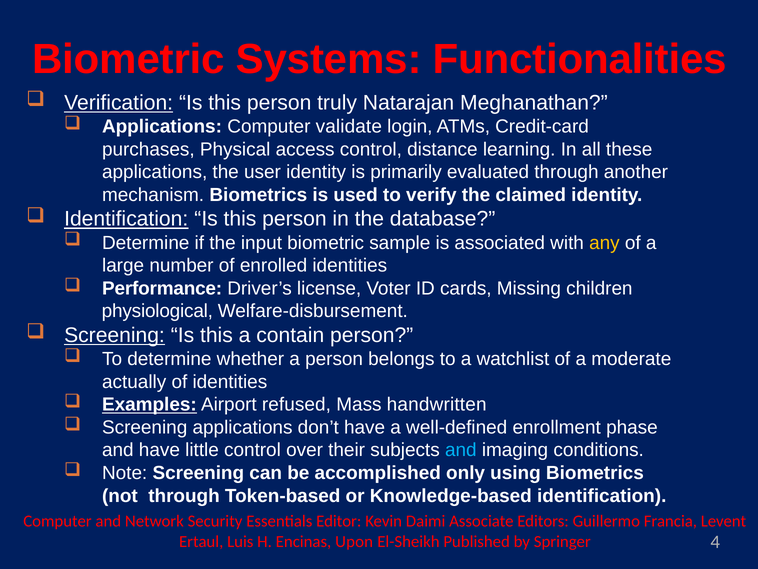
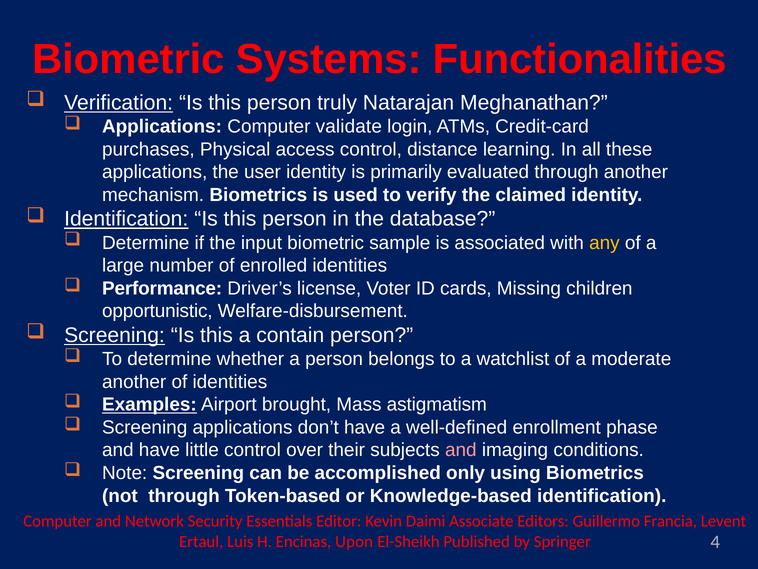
physiological: physiological -> opportunistic
actually at (134, 382): actually -> another
refused: refused -> brought
handwritten: handwritten -> astigmatism
and at (461, 450) colour: light blue -> pink
